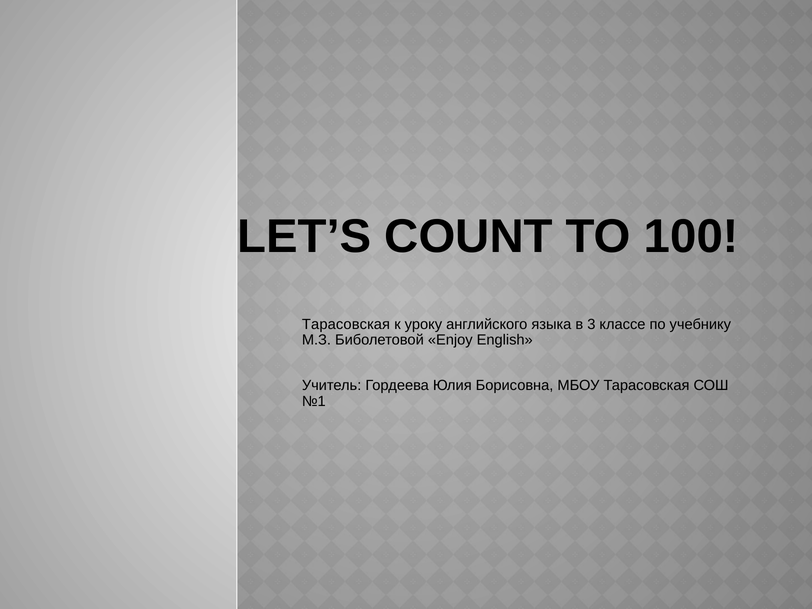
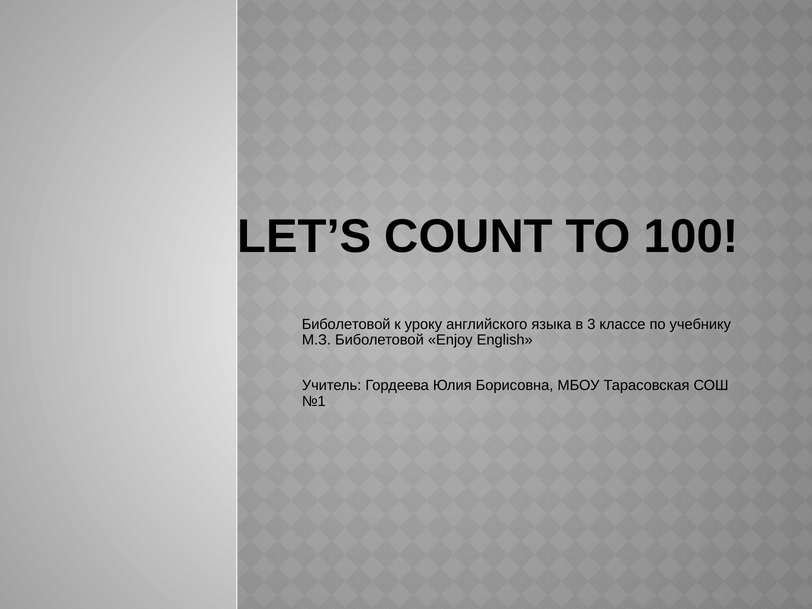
Тарасовская at (346, 324): Тарасовская -> Биболетовой
